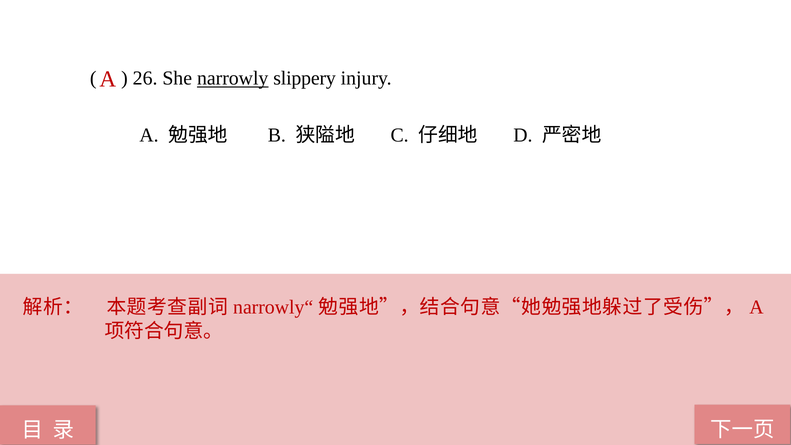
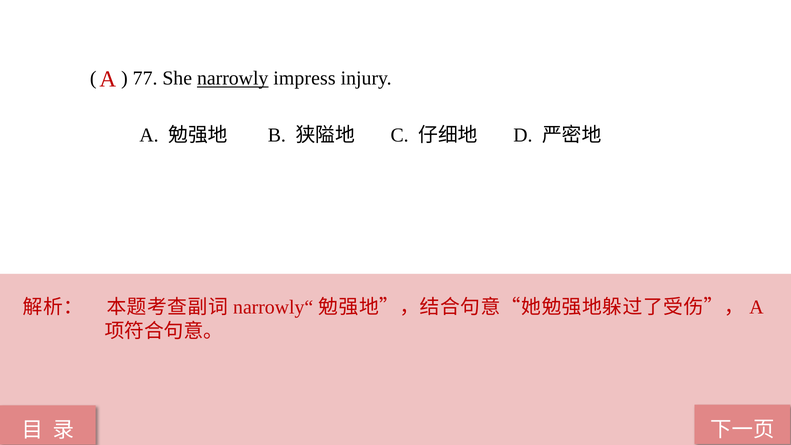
26: 26 -> 77
slippery: slippery -> impress
